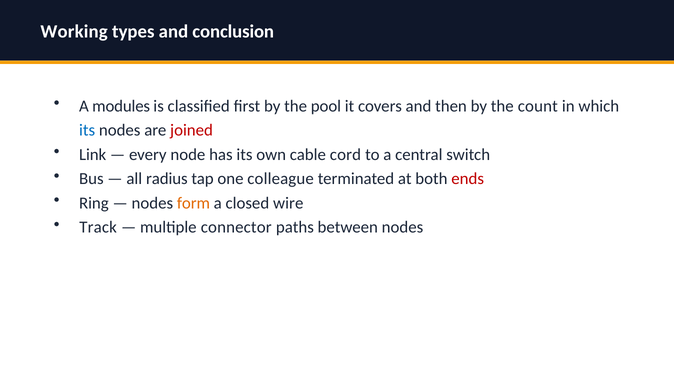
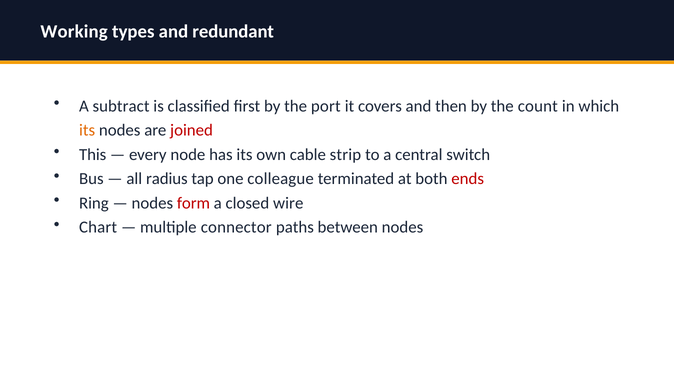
conclusion: conclusion -> redundant
modules: modules -> subtract
pool: pool -> port
its at (87, 130) colour: blue -> orange
Link: Link -> This
cord: cord -> strip
form colour: orange -> red
Track: Track -> Chart
